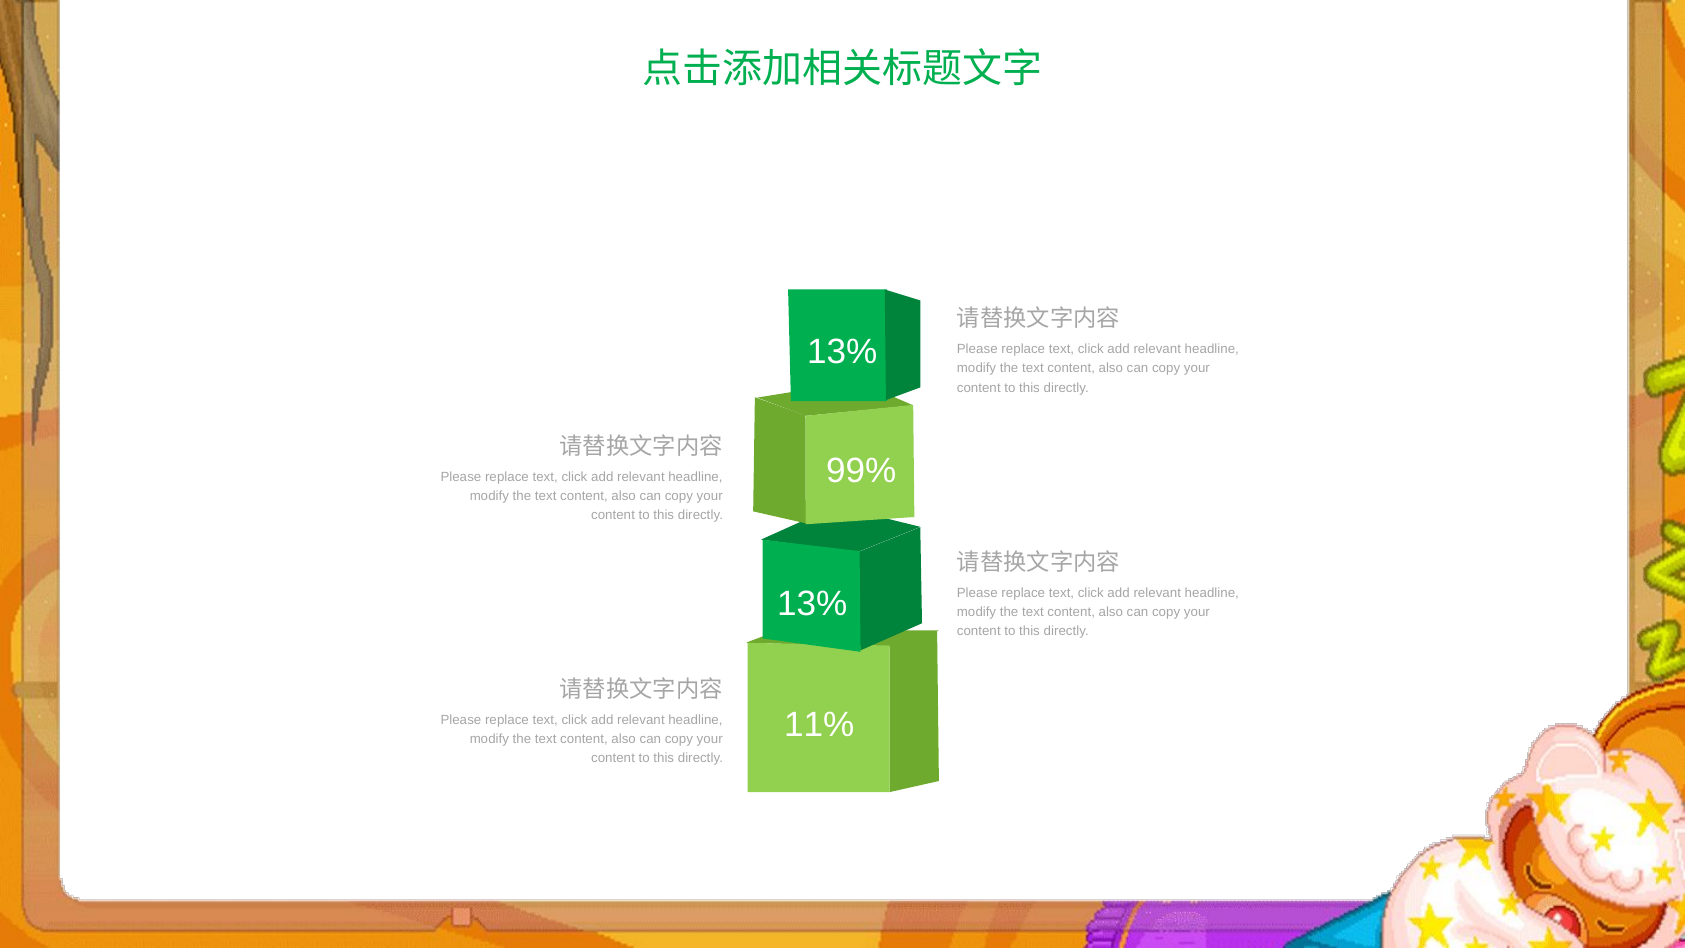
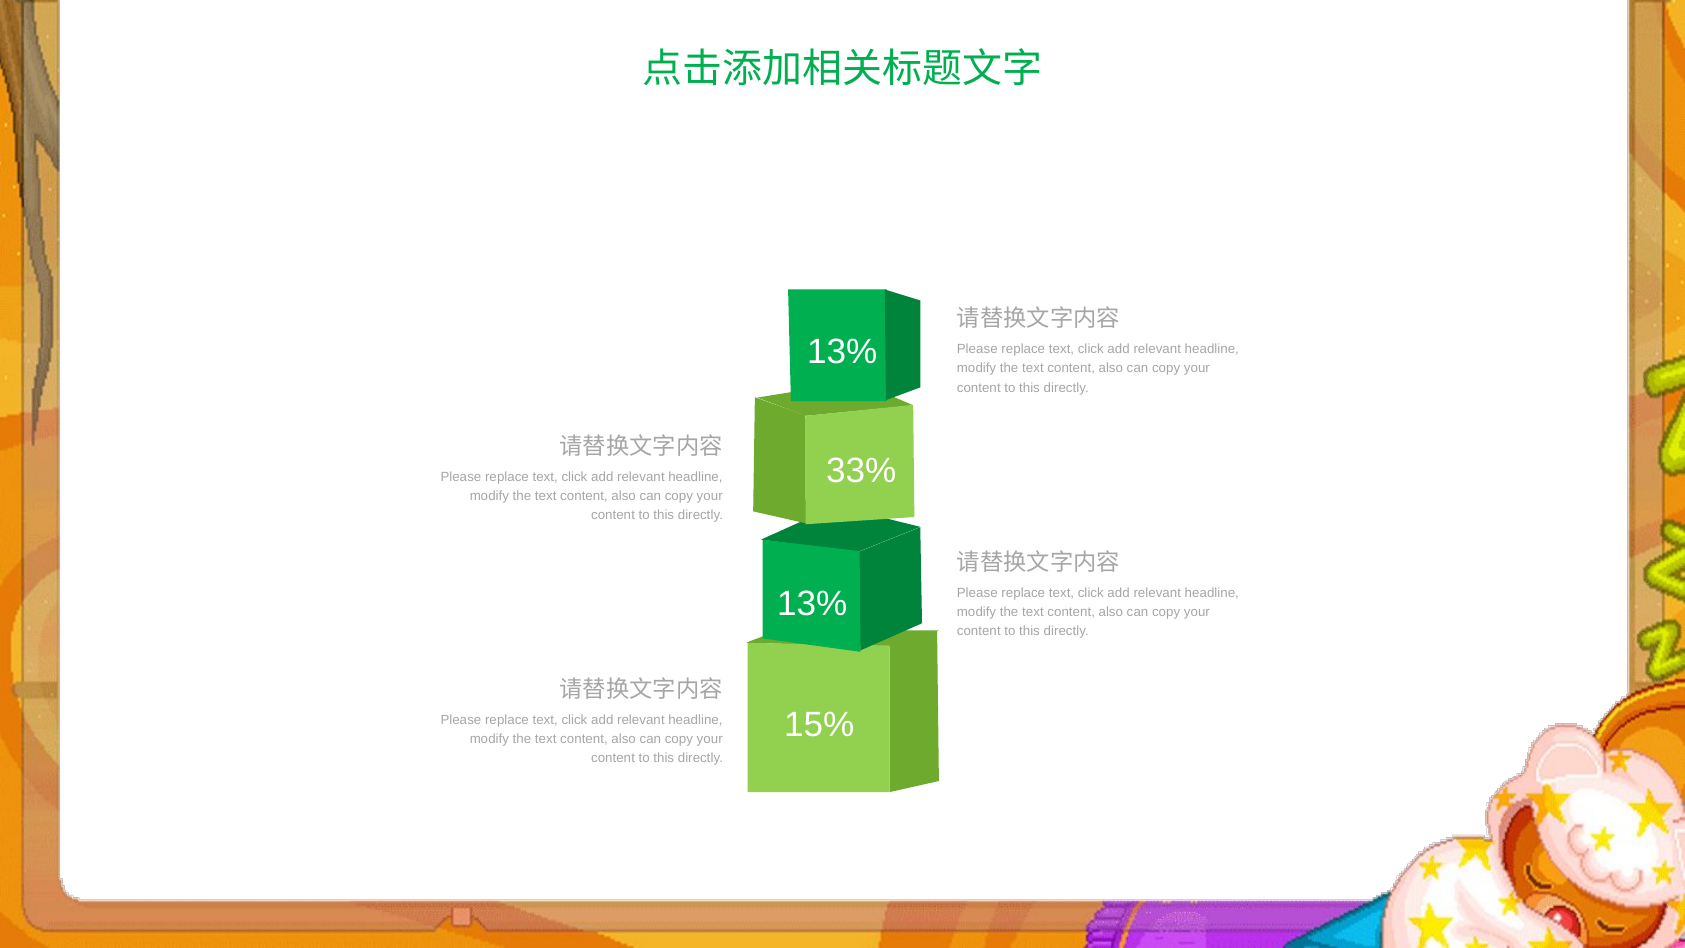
99%: 99% -> 33%
11%: 11% -> 15%
